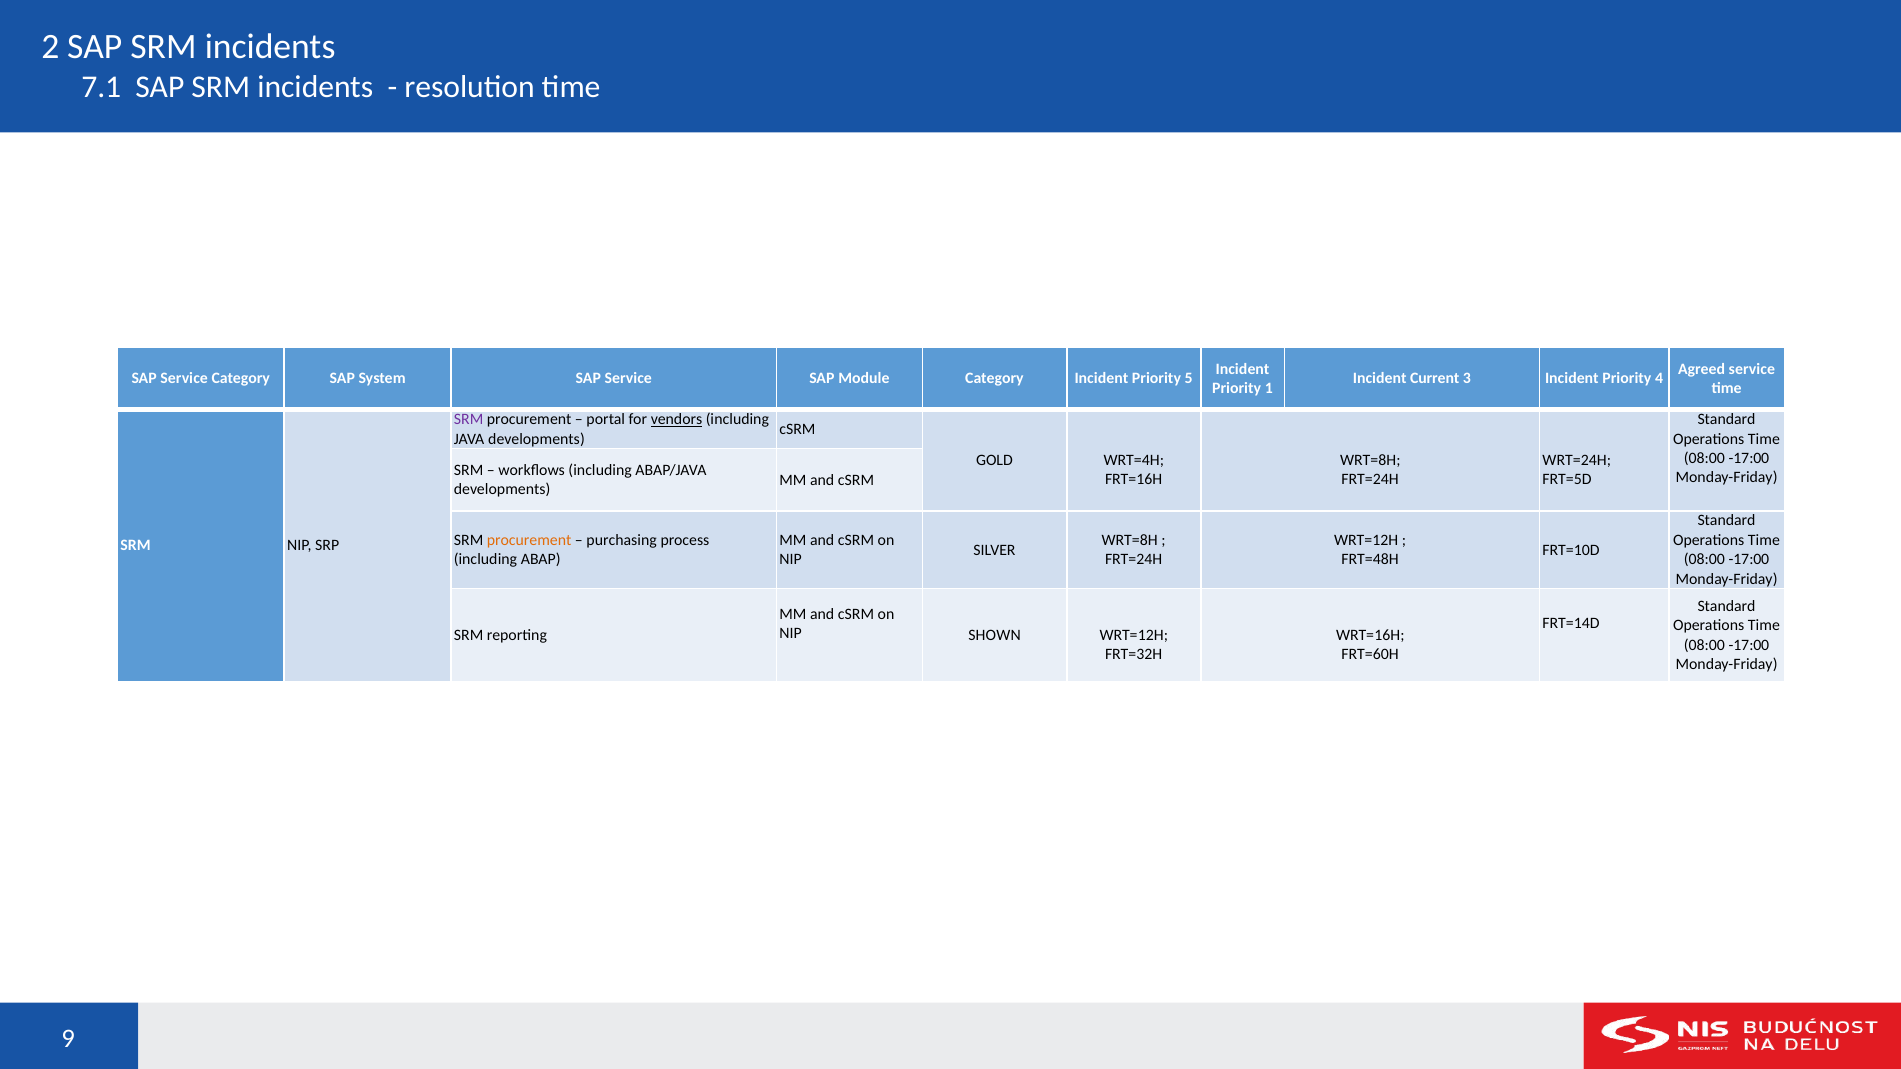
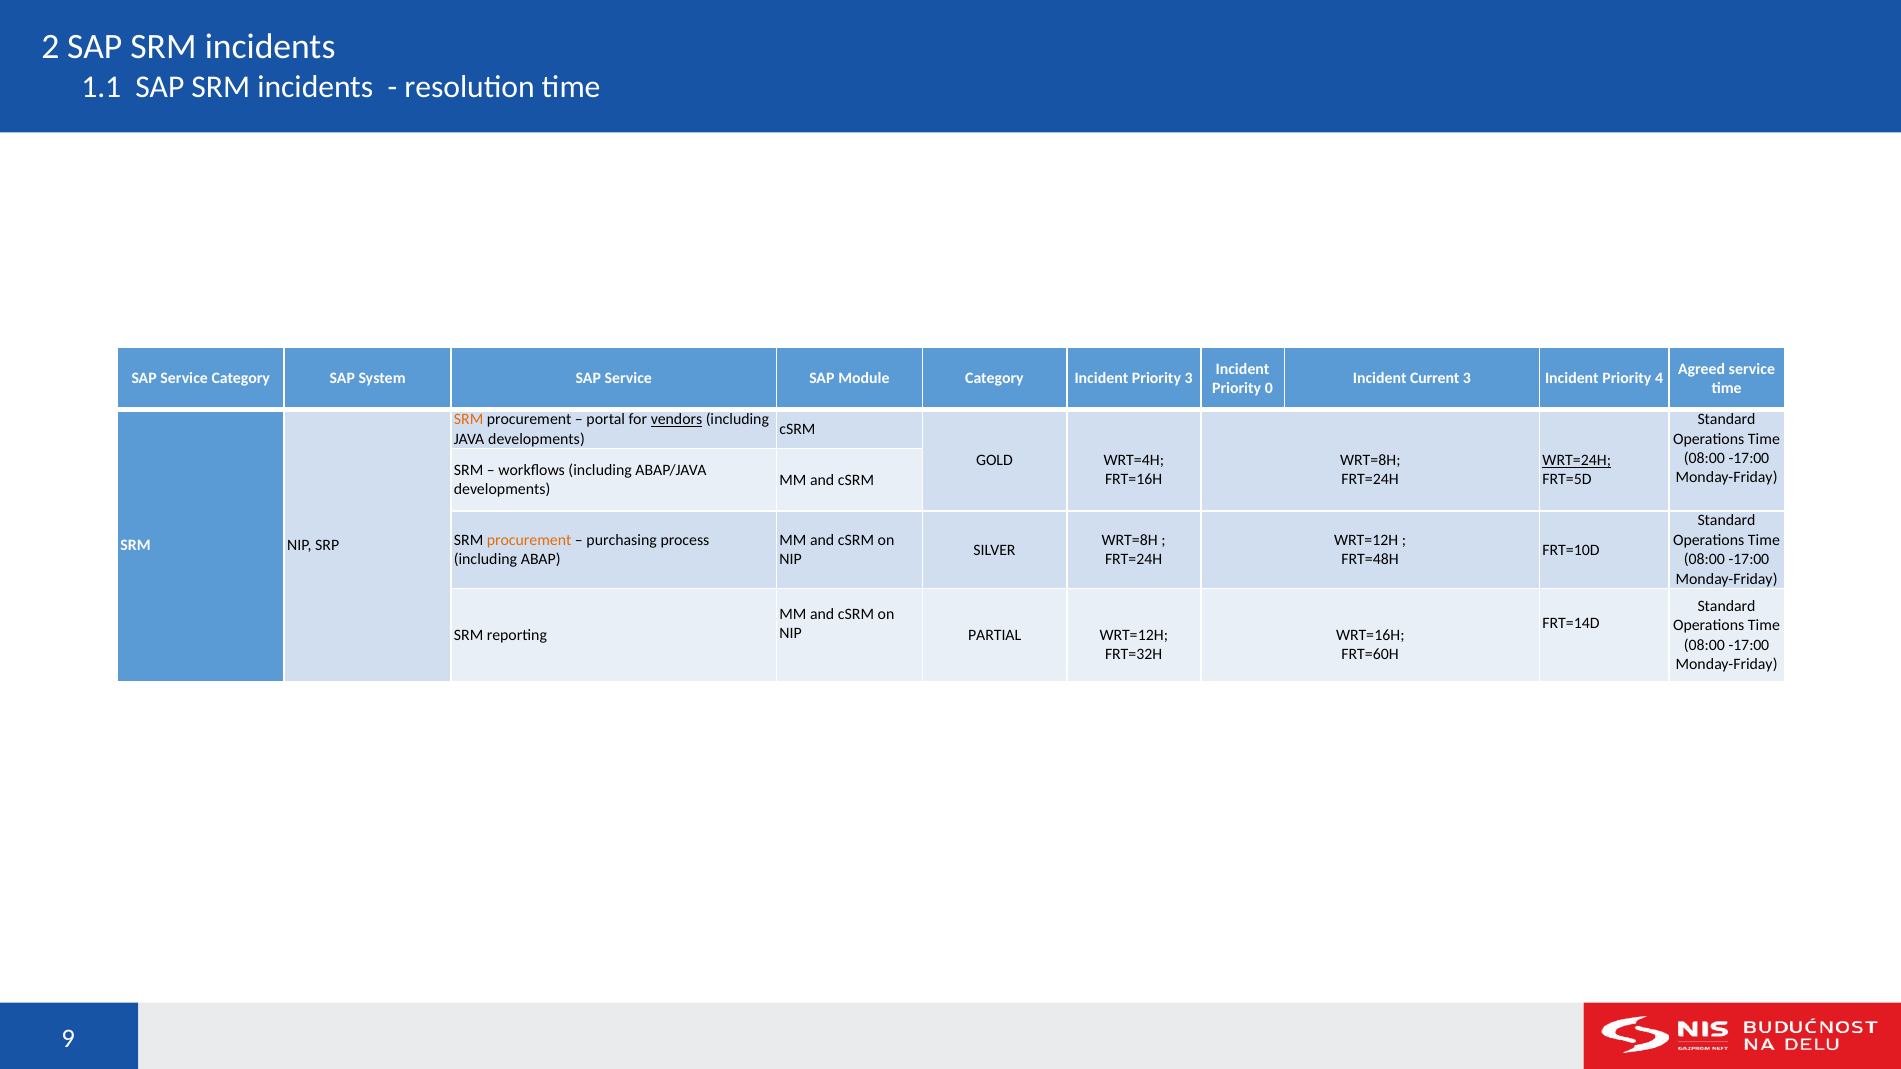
7.1: 7.1 -> 1.1
Priority 5: 5 -> 3
1: 1 -> 0
SRM at (469, 419) colour: purple -> orange
WRT=24H underline: none -> present
SHOWN: SHOWN -> PARTIAL
